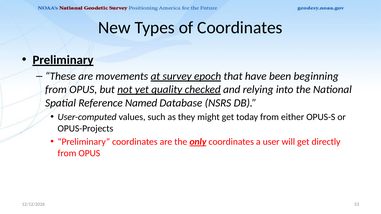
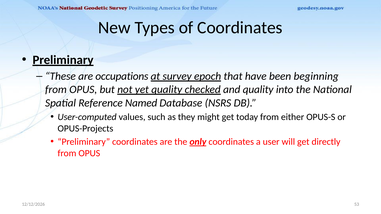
movements: movements -> occupations
and relying: relying -> quality
